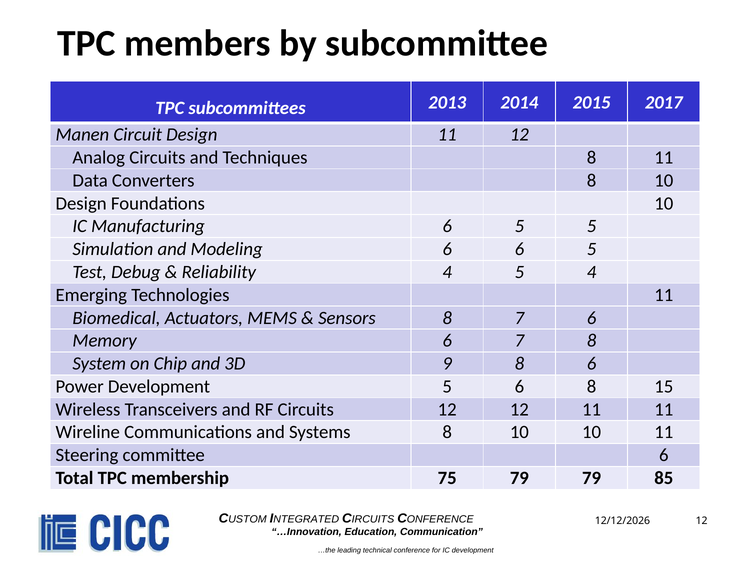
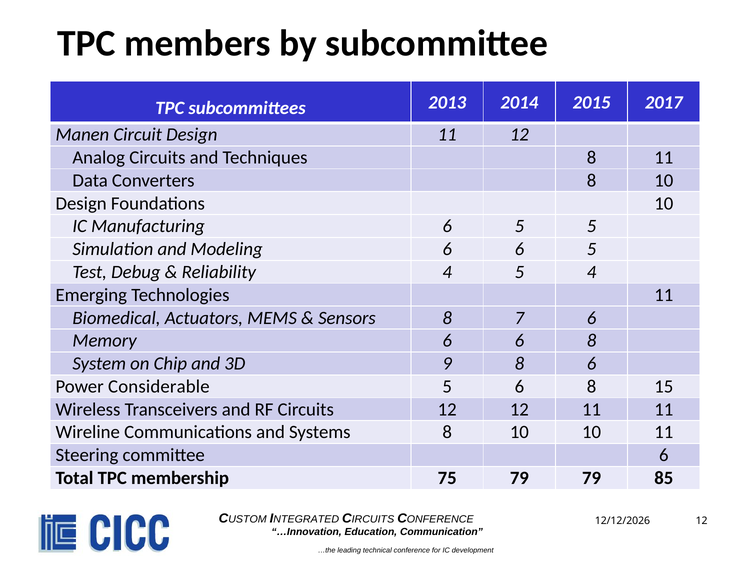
Memory 6 7: 7 -> 6
Power Development: Development -> Considerable
